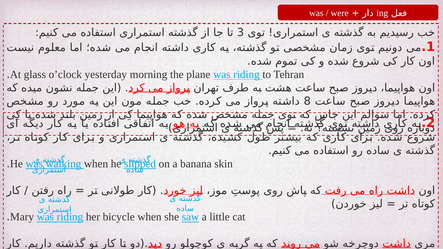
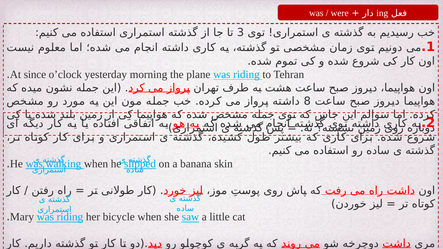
glass: glass -> since
